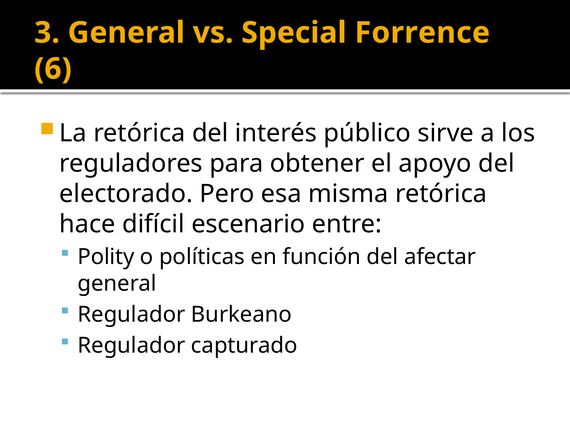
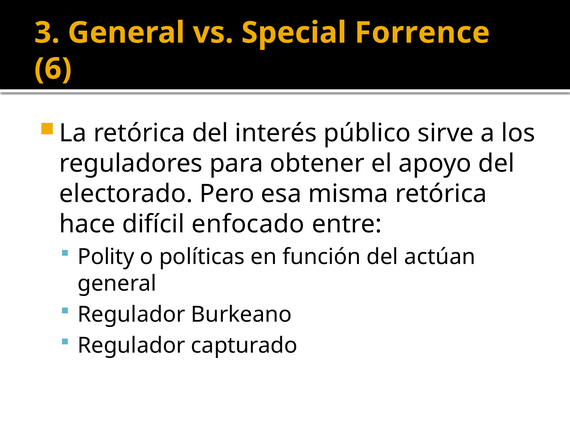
escenario: escenario -> enfocado
afectar: afectar -> actúan
